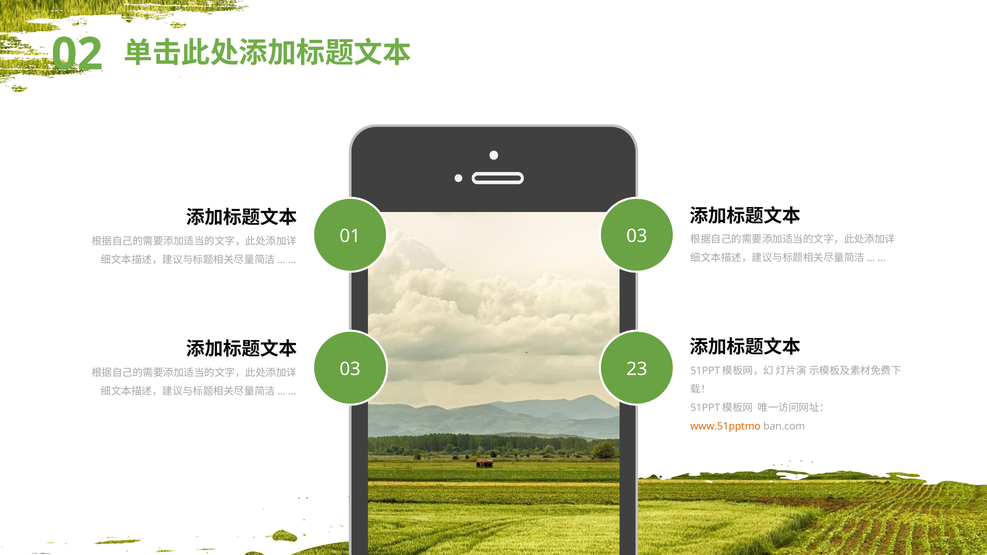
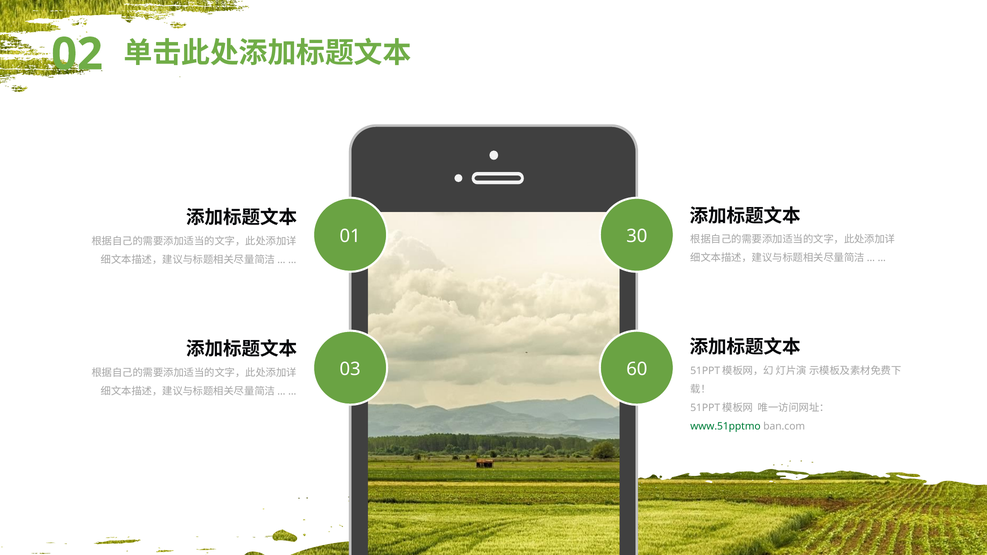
01 03: 03 -> 30
23: 23 -> 60
www.51pptmo colour: orange -> green
